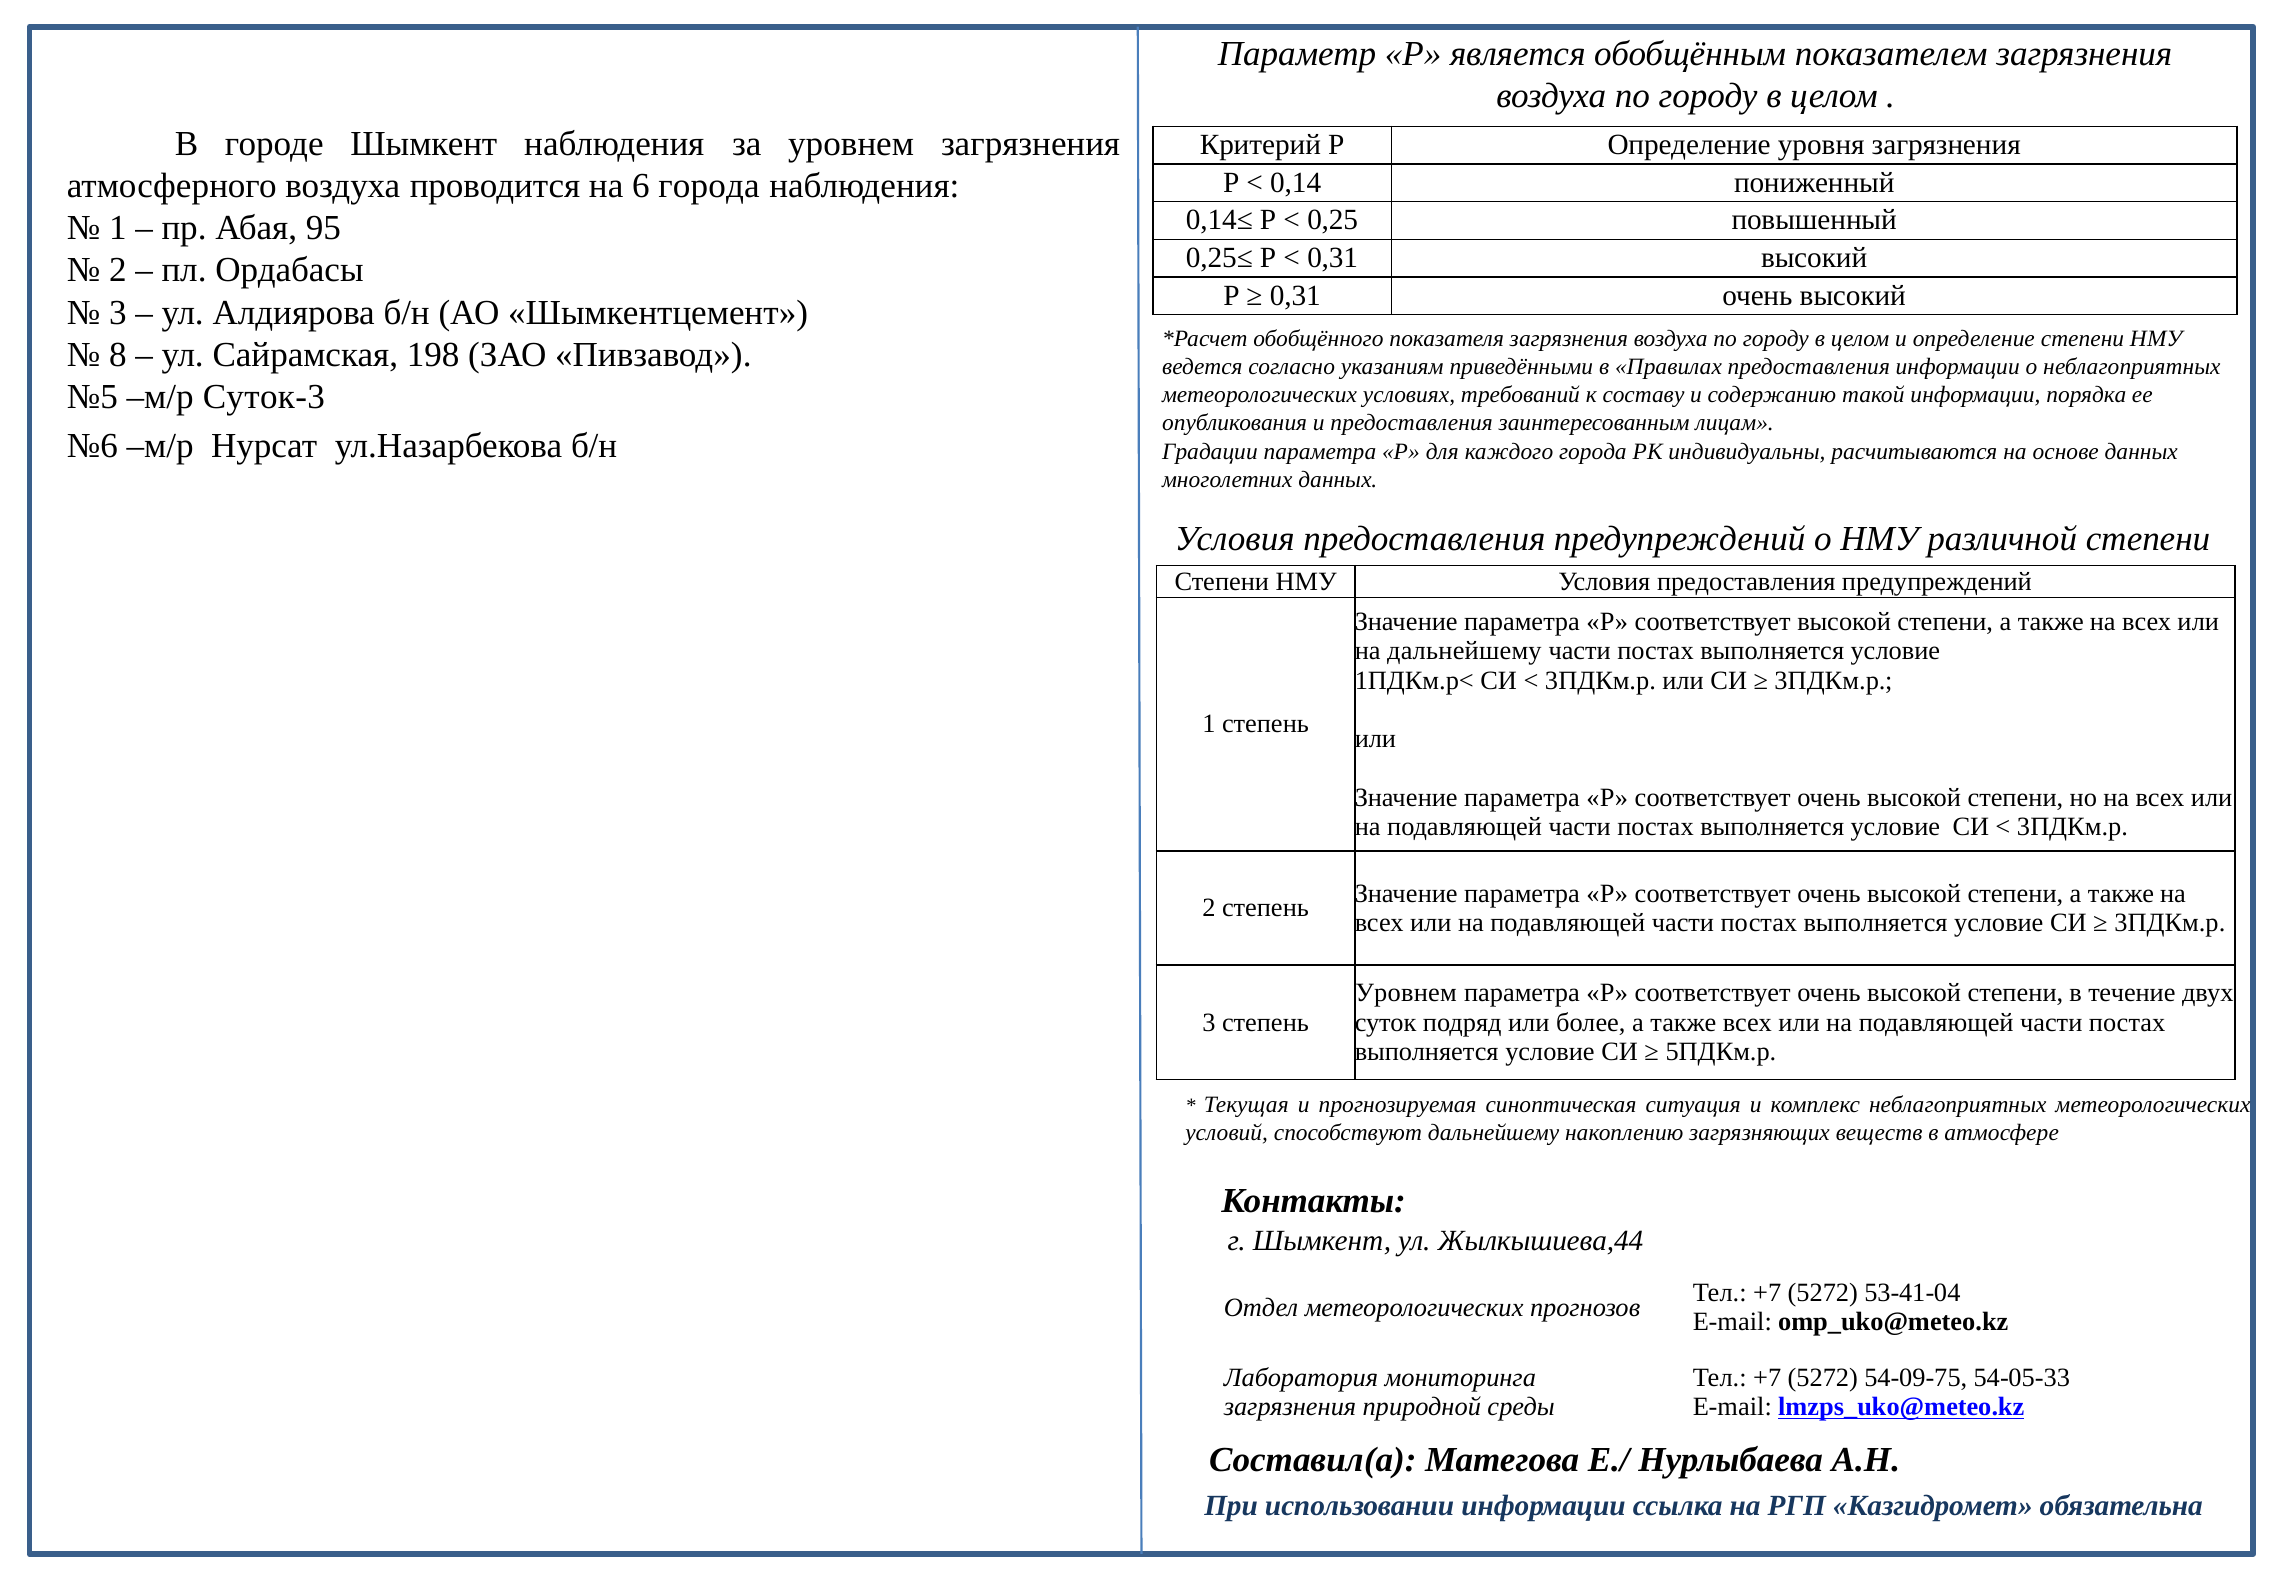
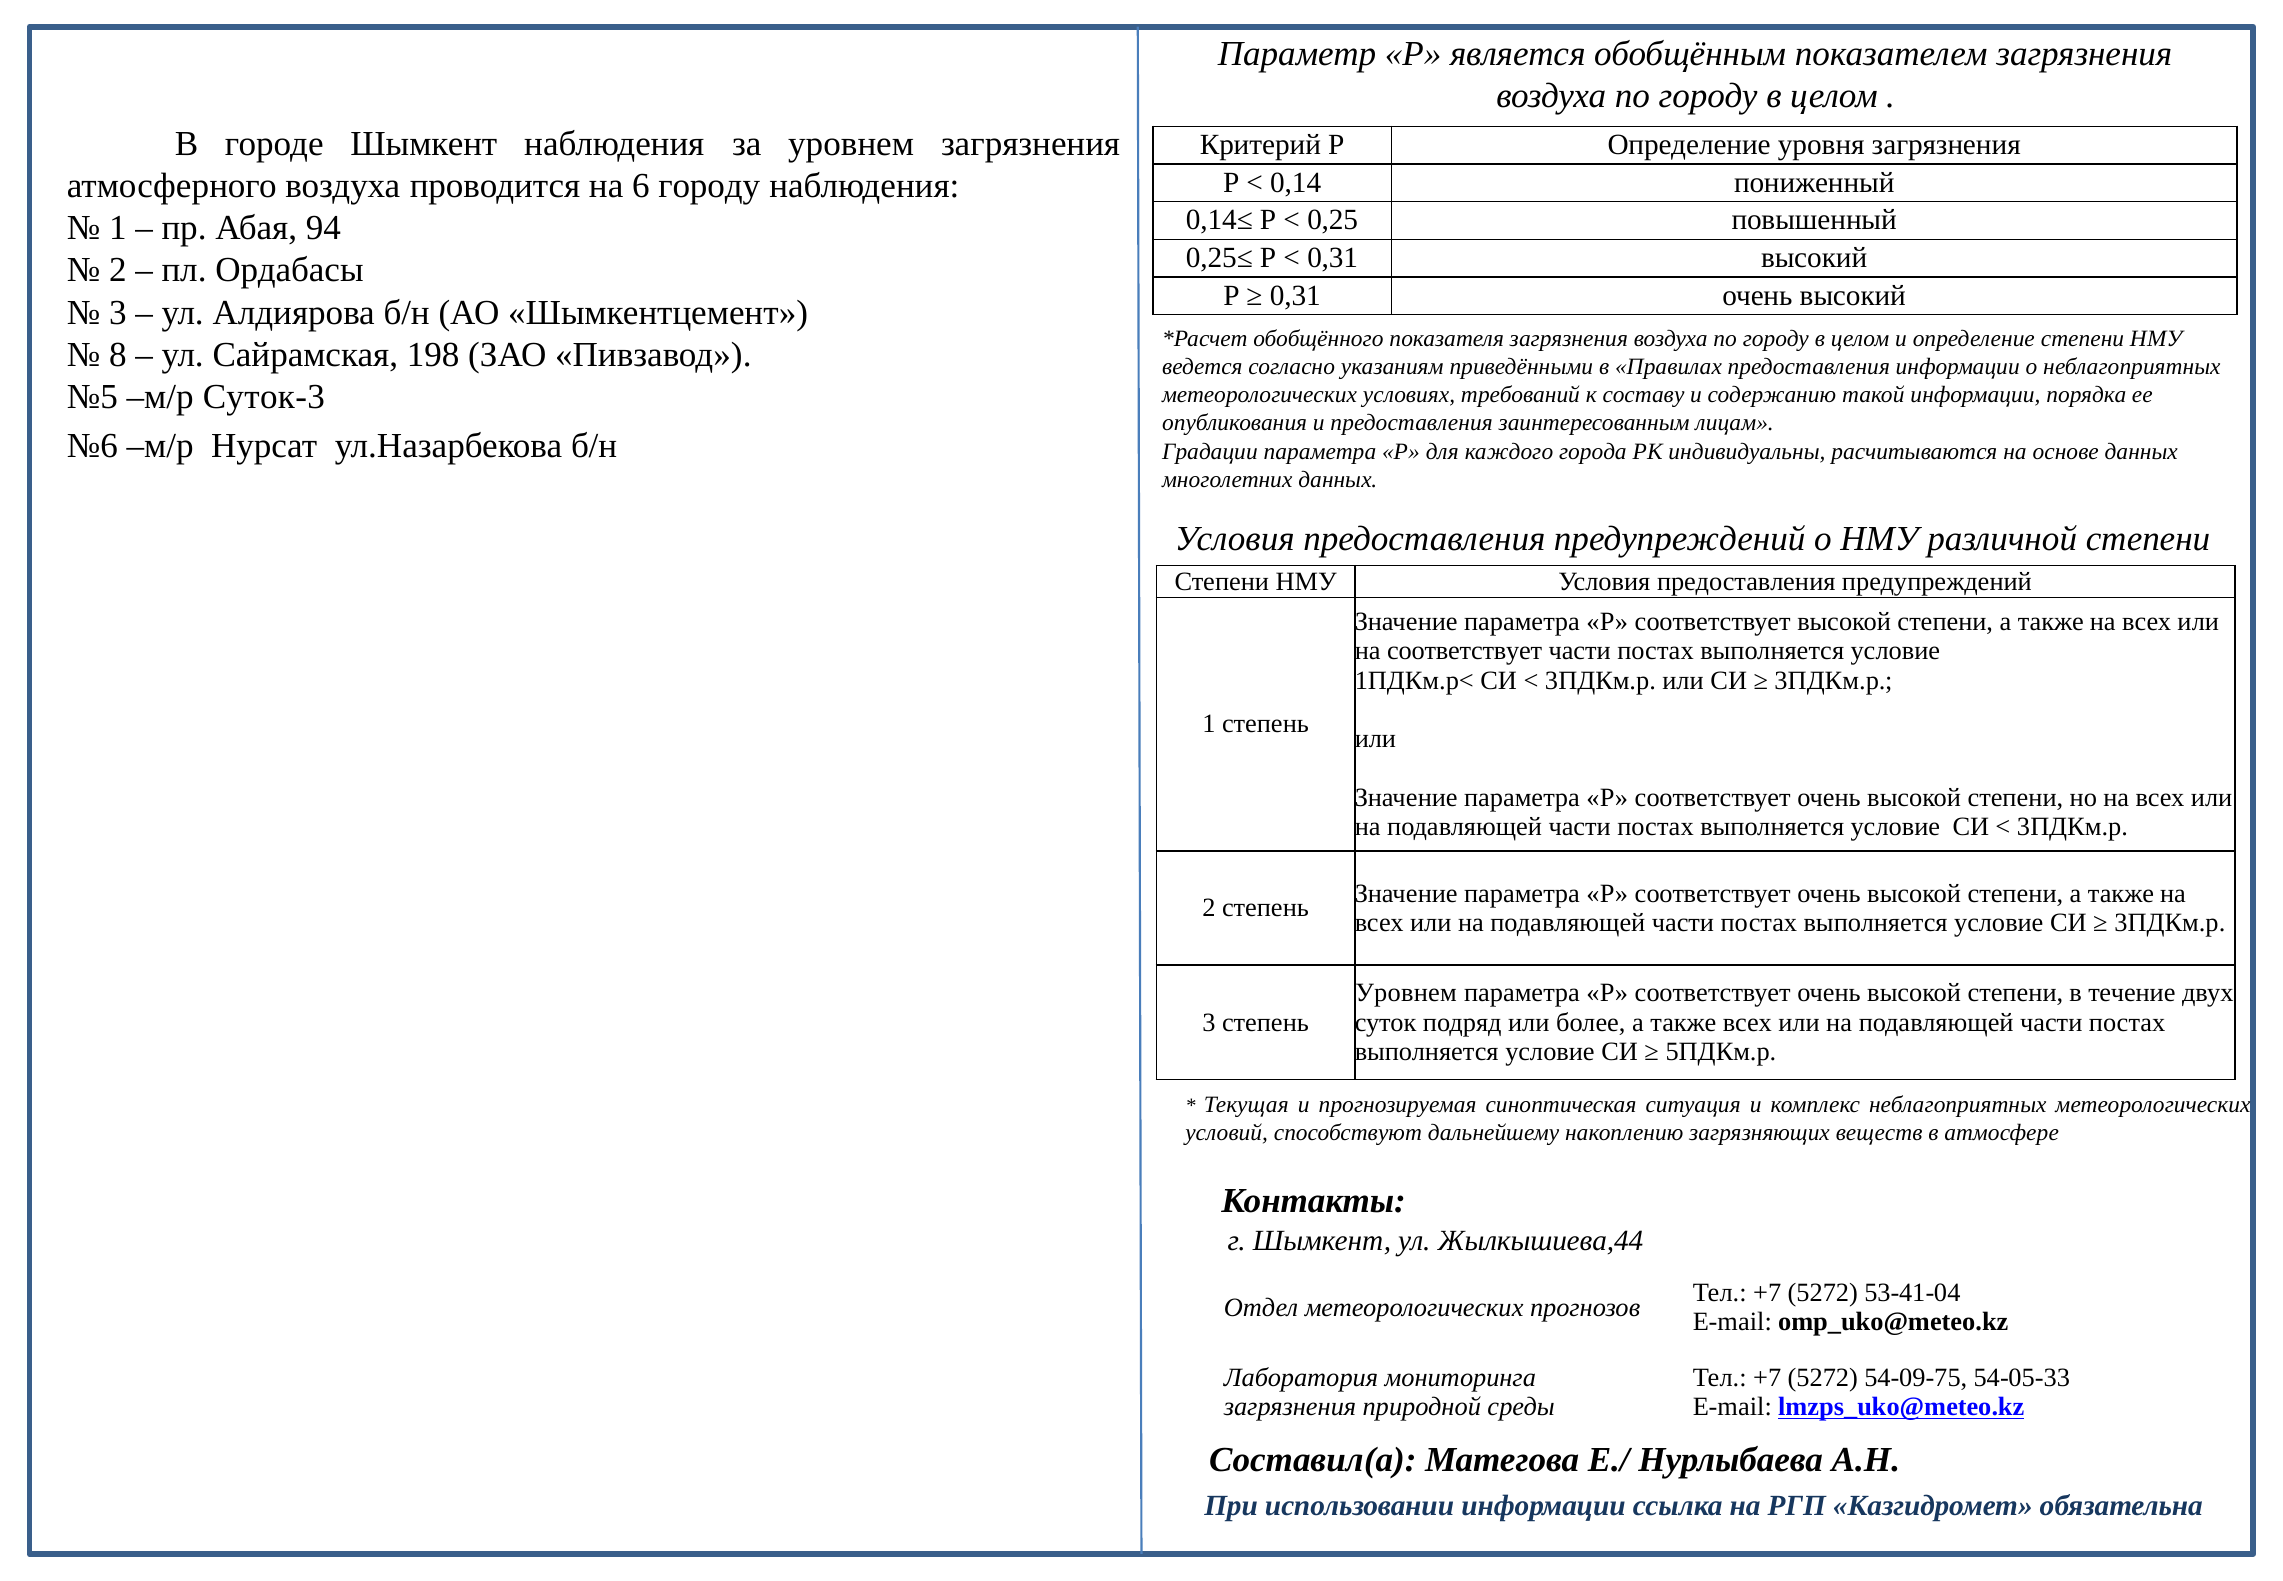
6 города: города -> городу
95: 95 -> 94
на дальнейшему: дальнейшему -> соответствует
